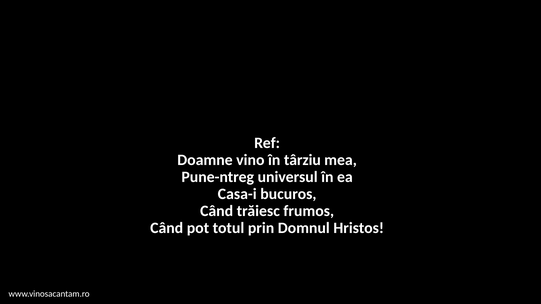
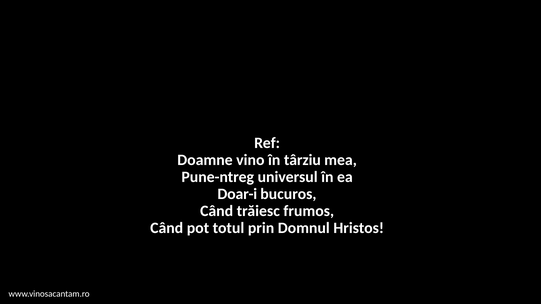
Casa-i: Casa-i -> Doar-i
